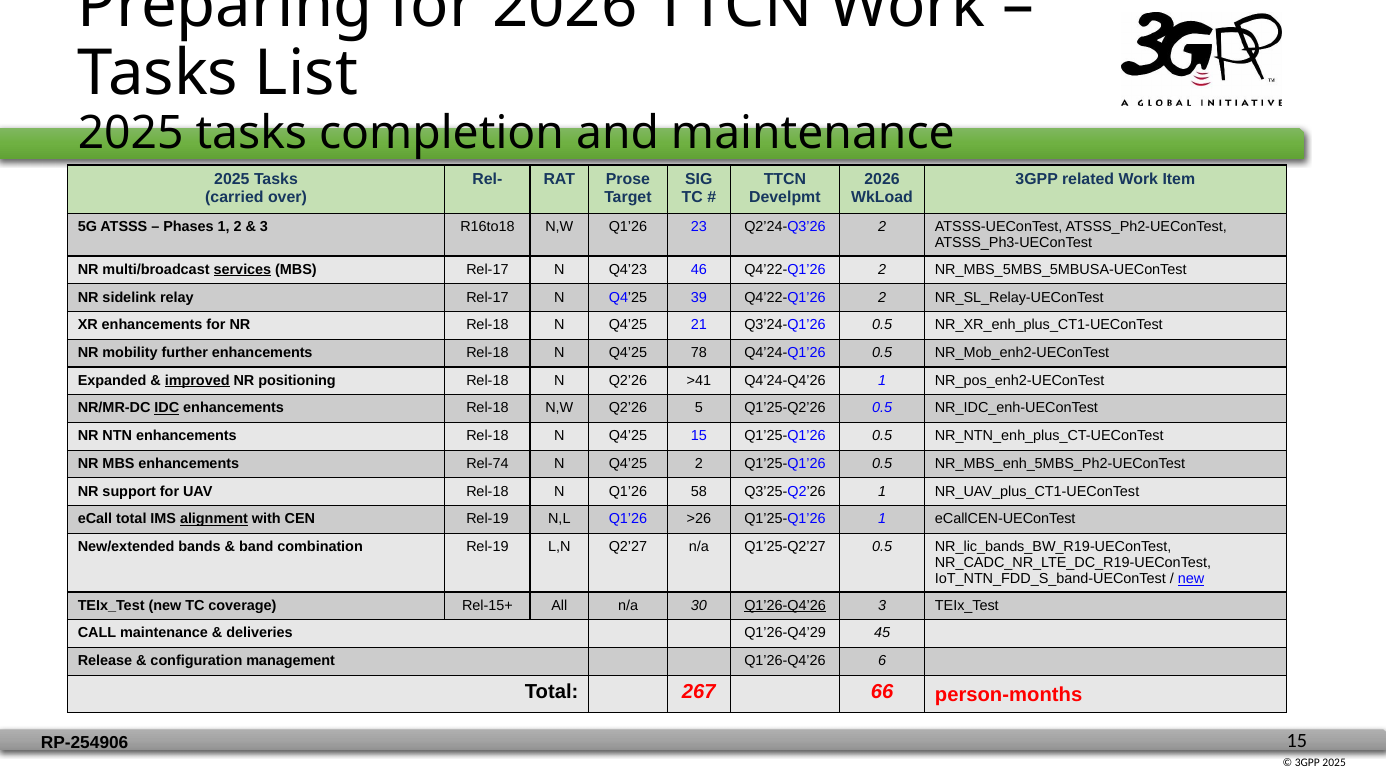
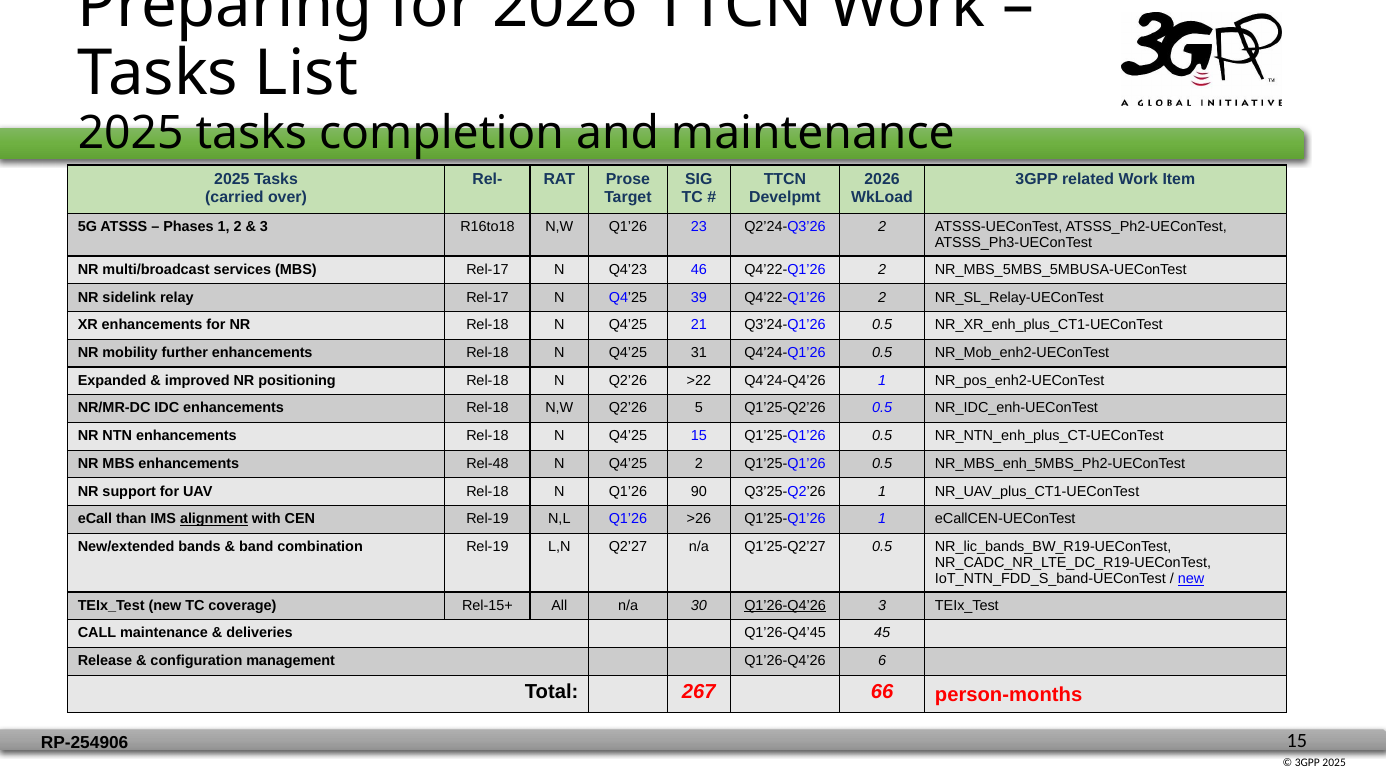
services underline: present -> none
78: 78 -> 31
improved underline: present -> none
>41: >41 -> >22
IDC underline: present -> none
Rel-74: Rel-74 -> Rel-48
58: 58 -> 90
eCall total: total -> than
Q1’26-Q4’29: Q1’26-Q4’29 -> Q1’26-Q4’45
